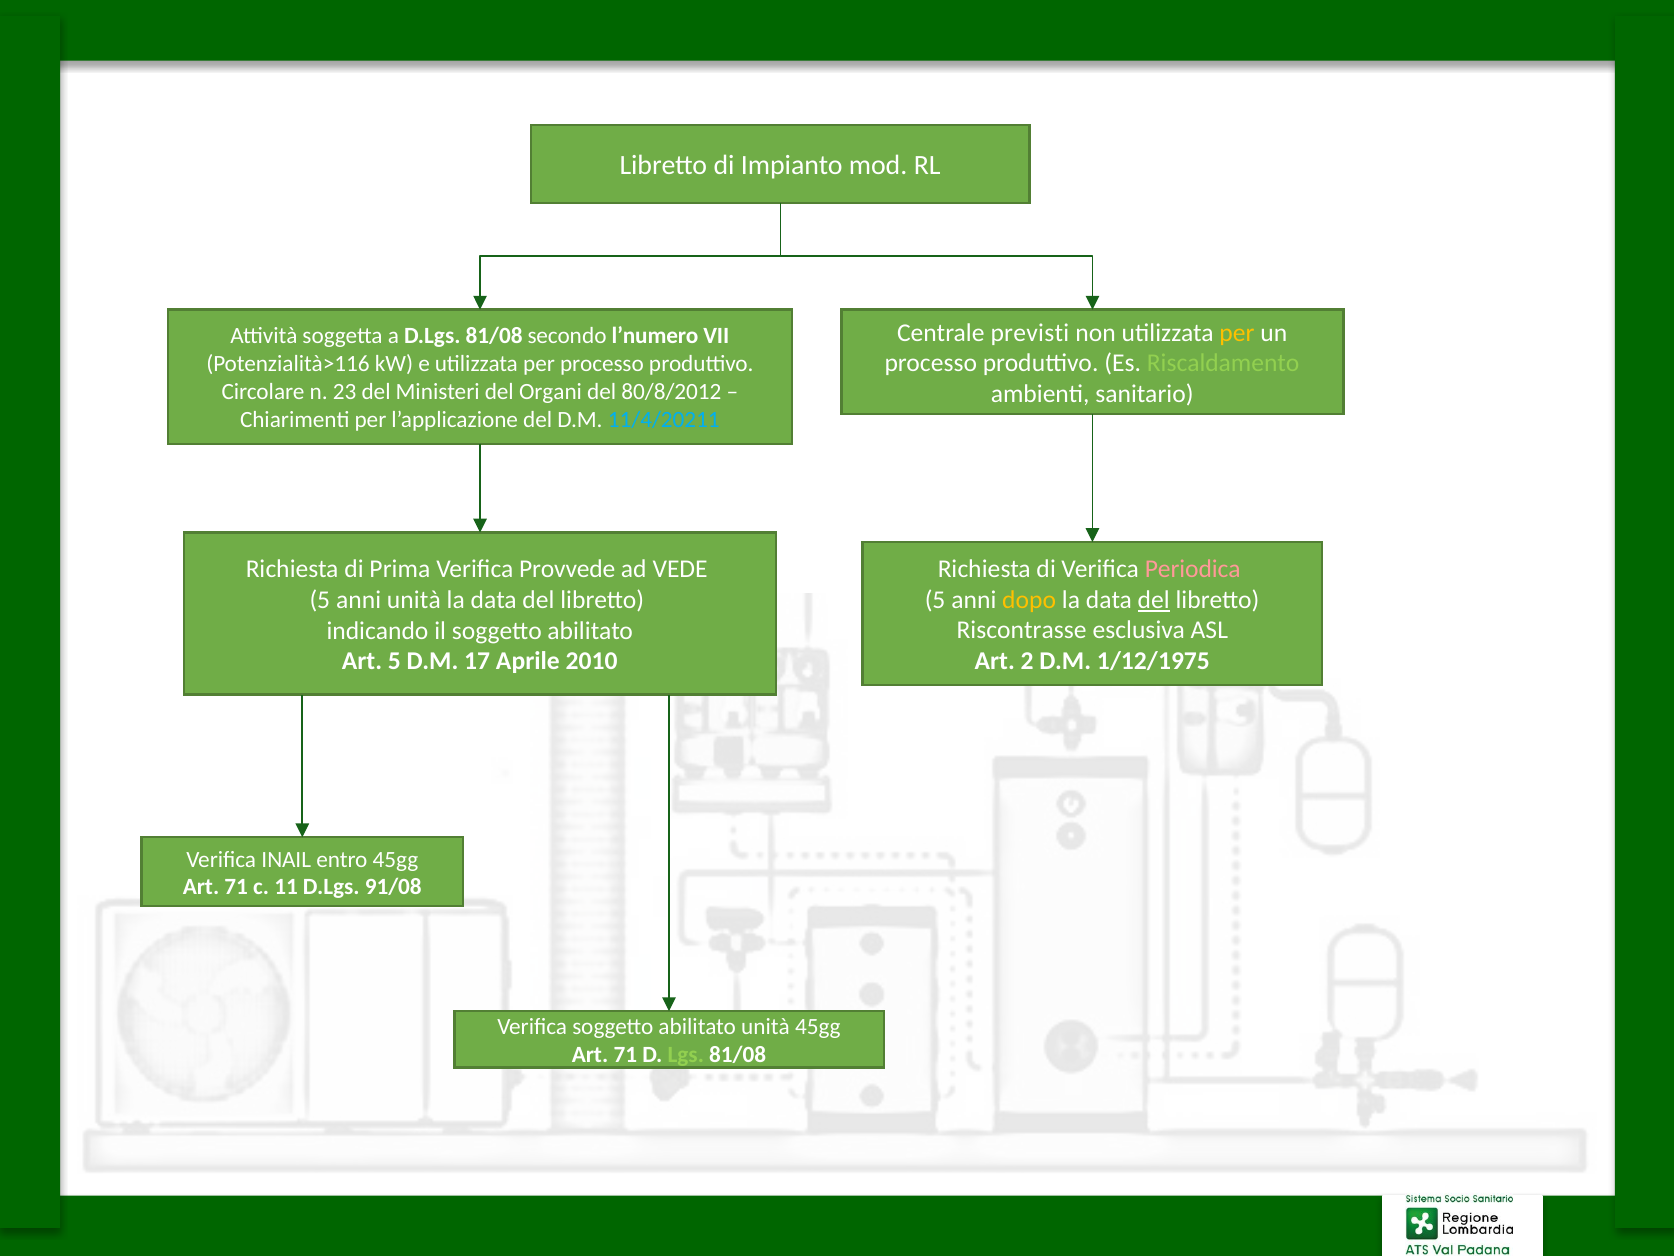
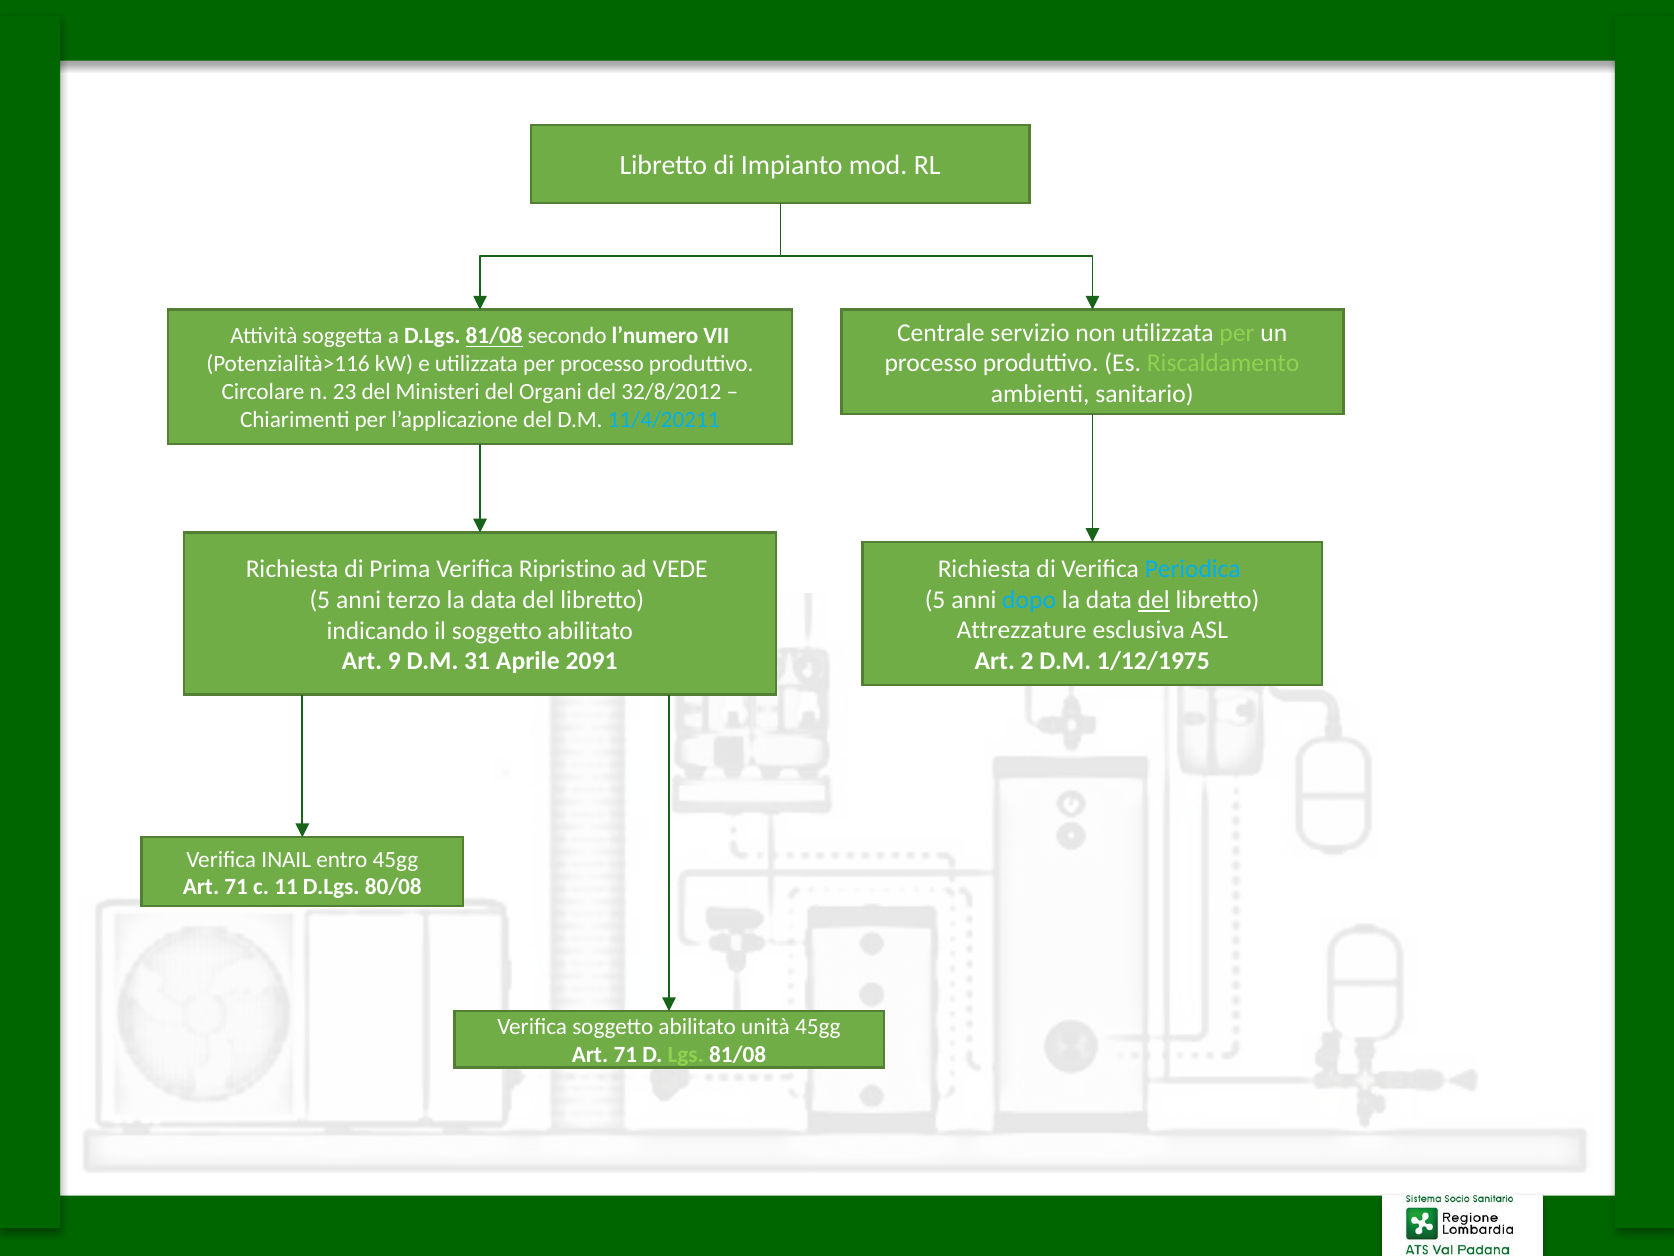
previsti: previsti -> servizio
per at (1237, 333) colour: yellow -> light green
81/08 at (494, 336) underline: none -> present
80/8/2012: 80/8/2012 -> 32/8/2012
Periodica colour: pink -> light blue
Provvede: Provvede -> Ripristino
dopo colour: yellow -> light blue
anni unità: unità -> terzo
Riscontrasse: Riscontrasse -> Attrezzature
Art 5: 5 -> 9
17: 17 -> 31
2010: 2010 -> 2091
91/08: 91/08 -> 80/08
